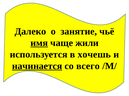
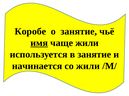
Далеко: Далеко -> Коробе
в хочешь: хочешь -> занятие
начинается underline: present -> none
со всего: всего -> жили
